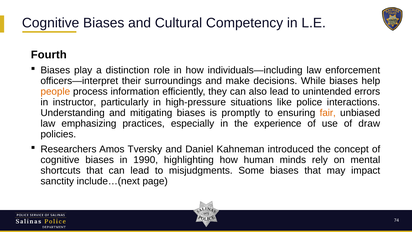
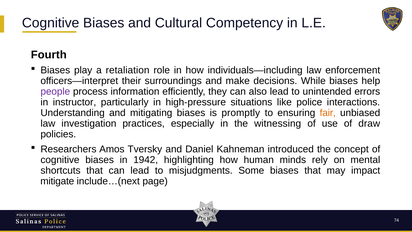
distinction: distinction -> retaliation
people colour: orange -> purple
emphasizing: emphasizing -> investigation
experience: experience -> witnessing
1990: 1990 -> 1942
sanctity: sanctity -> mitigate
